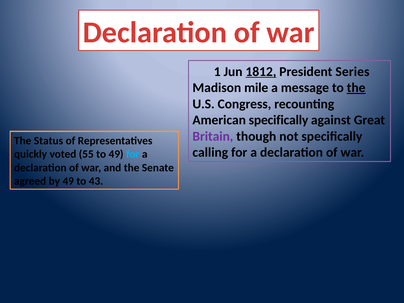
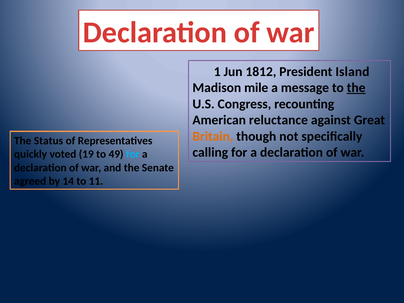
1812 underline: present -> none
Series: Series -> Island
American specifically: specifically -> reluctance
Britain colour: purple -> orange
55: 55 -> 19
by 49: 49 -> 14
43: 43 -> 11
